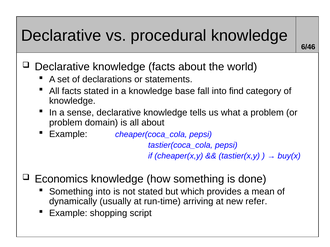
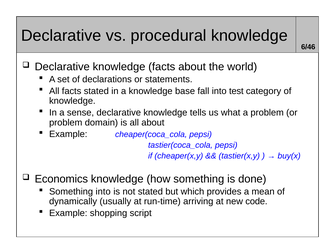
find: find -> test
refer: refer -> code
